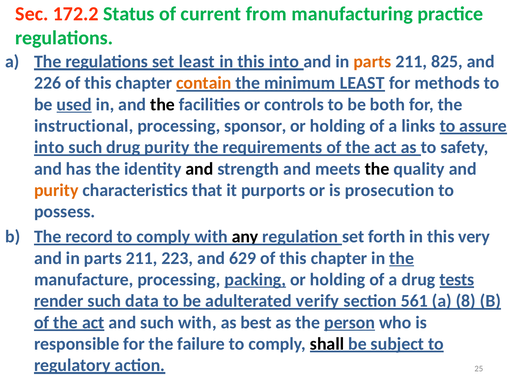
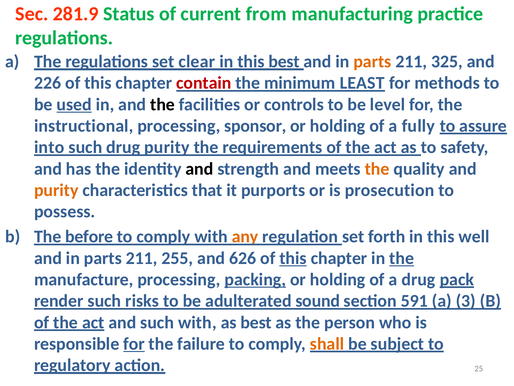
172.2: 172.2 -> 281.9
set least: least -> clear
this into: into -> best
825: 825 -> 325
contain colour: orange -> red
both: both -> level
links: links -> fully
the at (377, 169) colour: black -> orange
record: record -> before
any colour: black -> orange
very: very -> well
223: 223 -> 255
629: 629 -> 626
this at (293, 258) underline: none -> present
tests: tests -> pack
data: data -> risks
verify: verify -> sound
561: 561 -> 591
8: 8 -> 3
person underline: present -> none
for at (134, 343) underline: none -> present
shall colour: black -> orange
